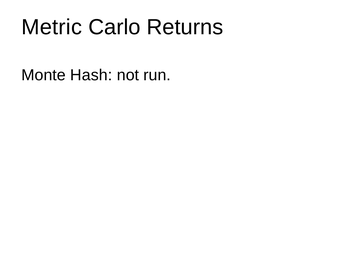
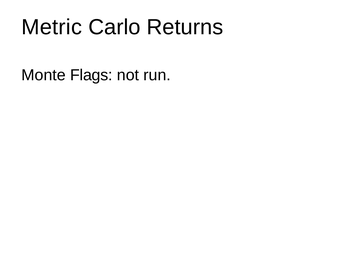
Hash: Hash -> Flags
